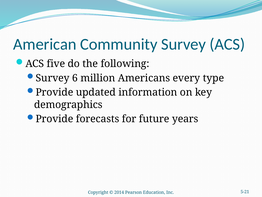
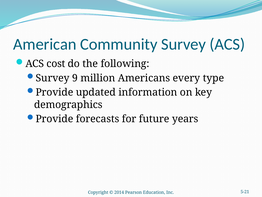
five: five -> cost
6: 6 -> 9
